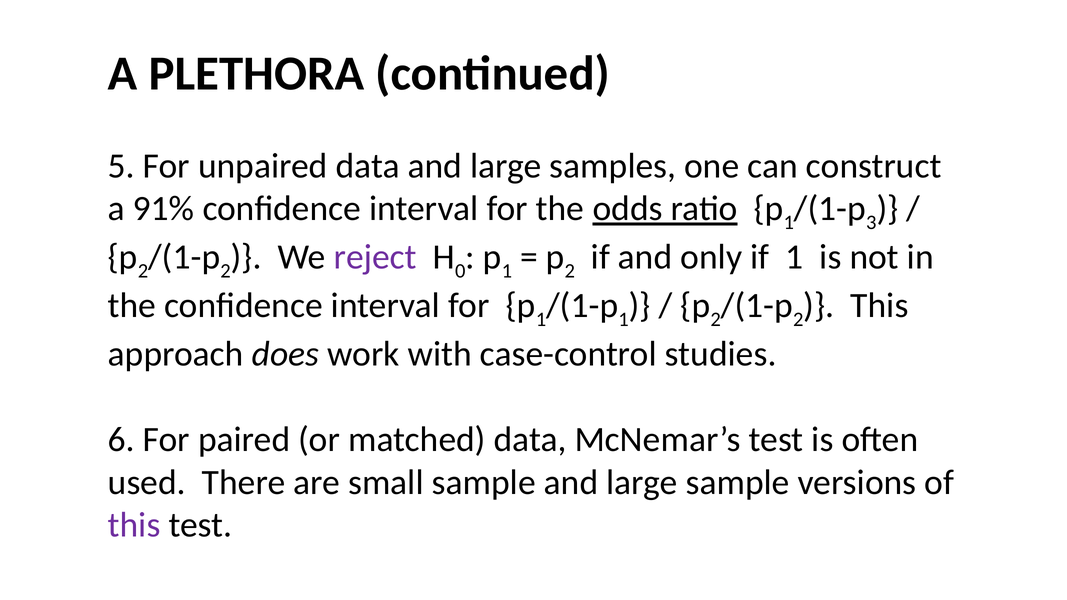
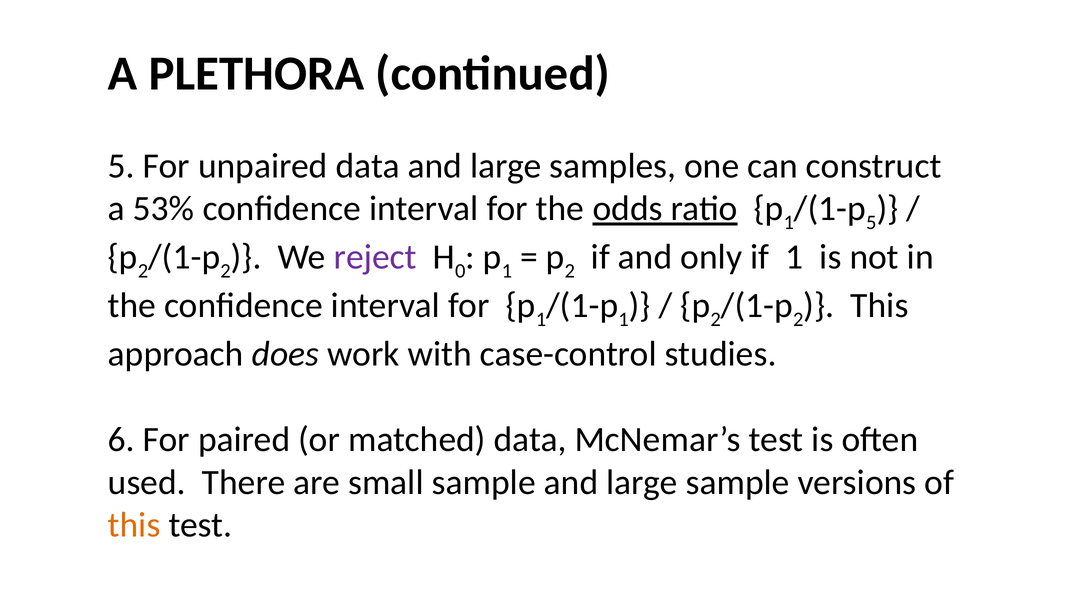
91%: 91% -> 53%
3 at (871, 223): 3 -> 5
this at (134, 525) colour: purple -> orange
